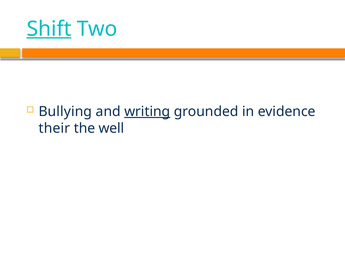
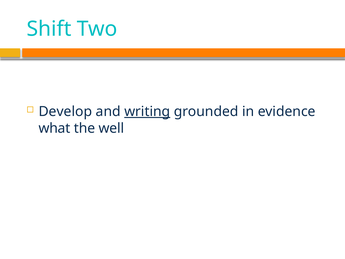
Shift underline: present -> none
Bullying: Bullying -> Develop
their: their -> what
